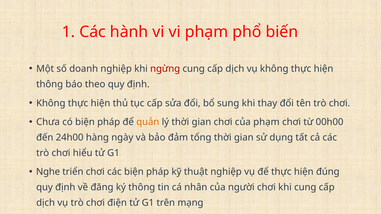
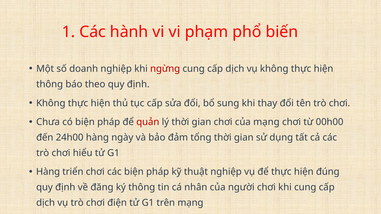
quản colour: orange -> red
của phạm: phạm -> mạng
Nghe at (48, 172): Nghe -> Hàng
